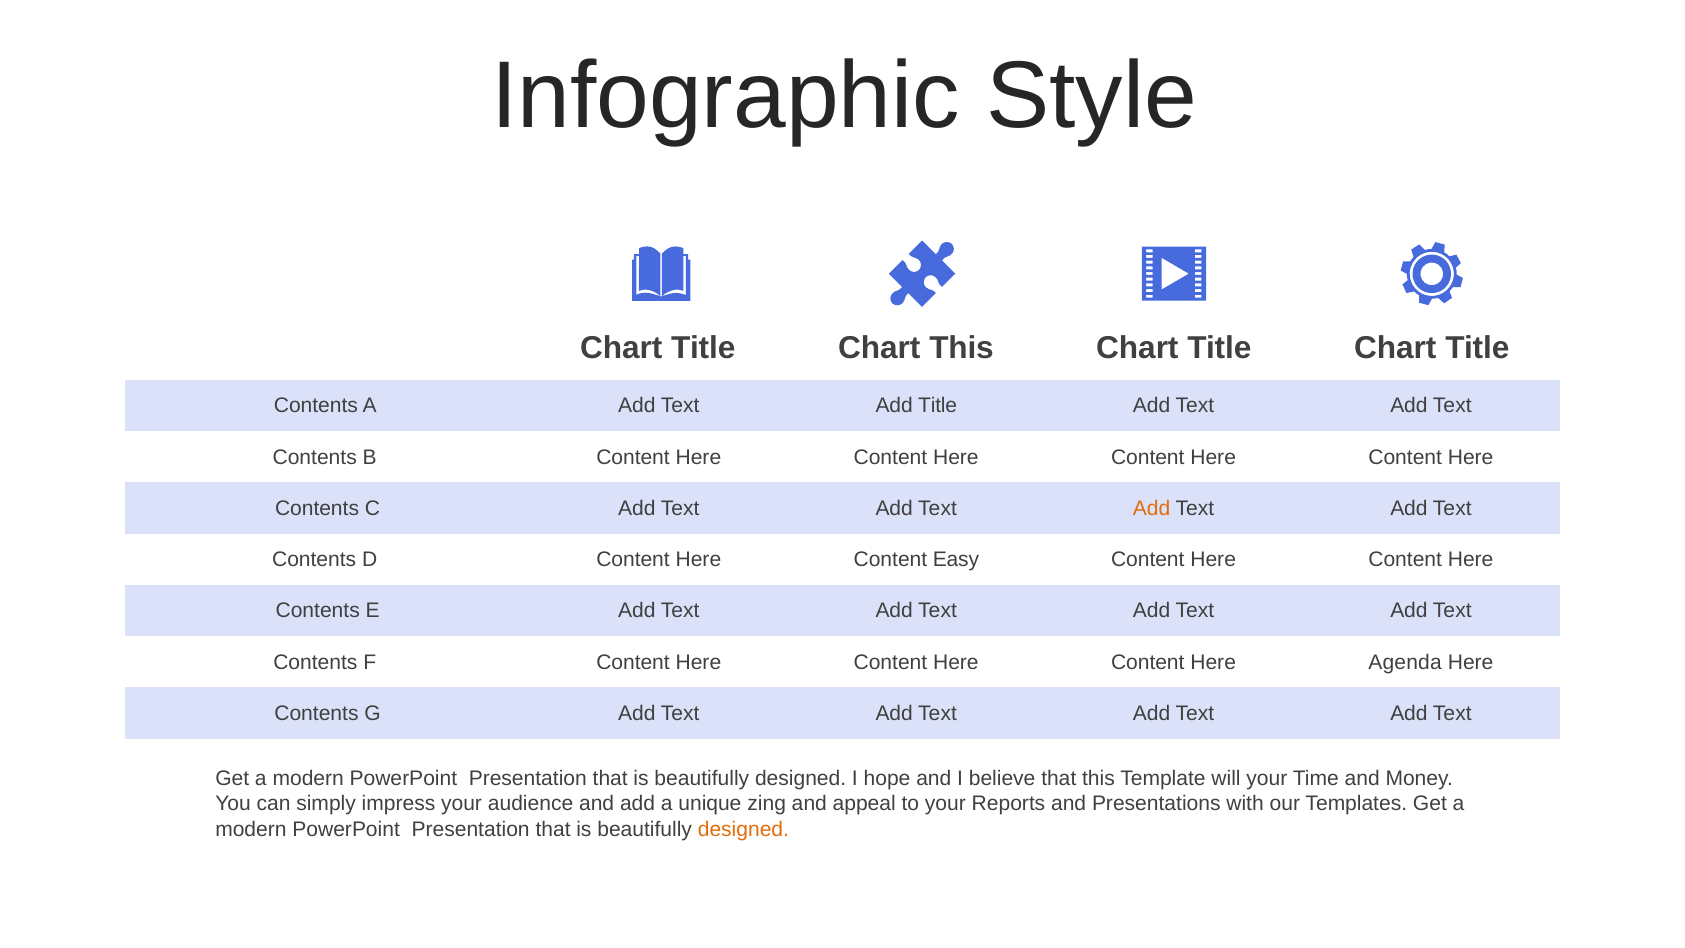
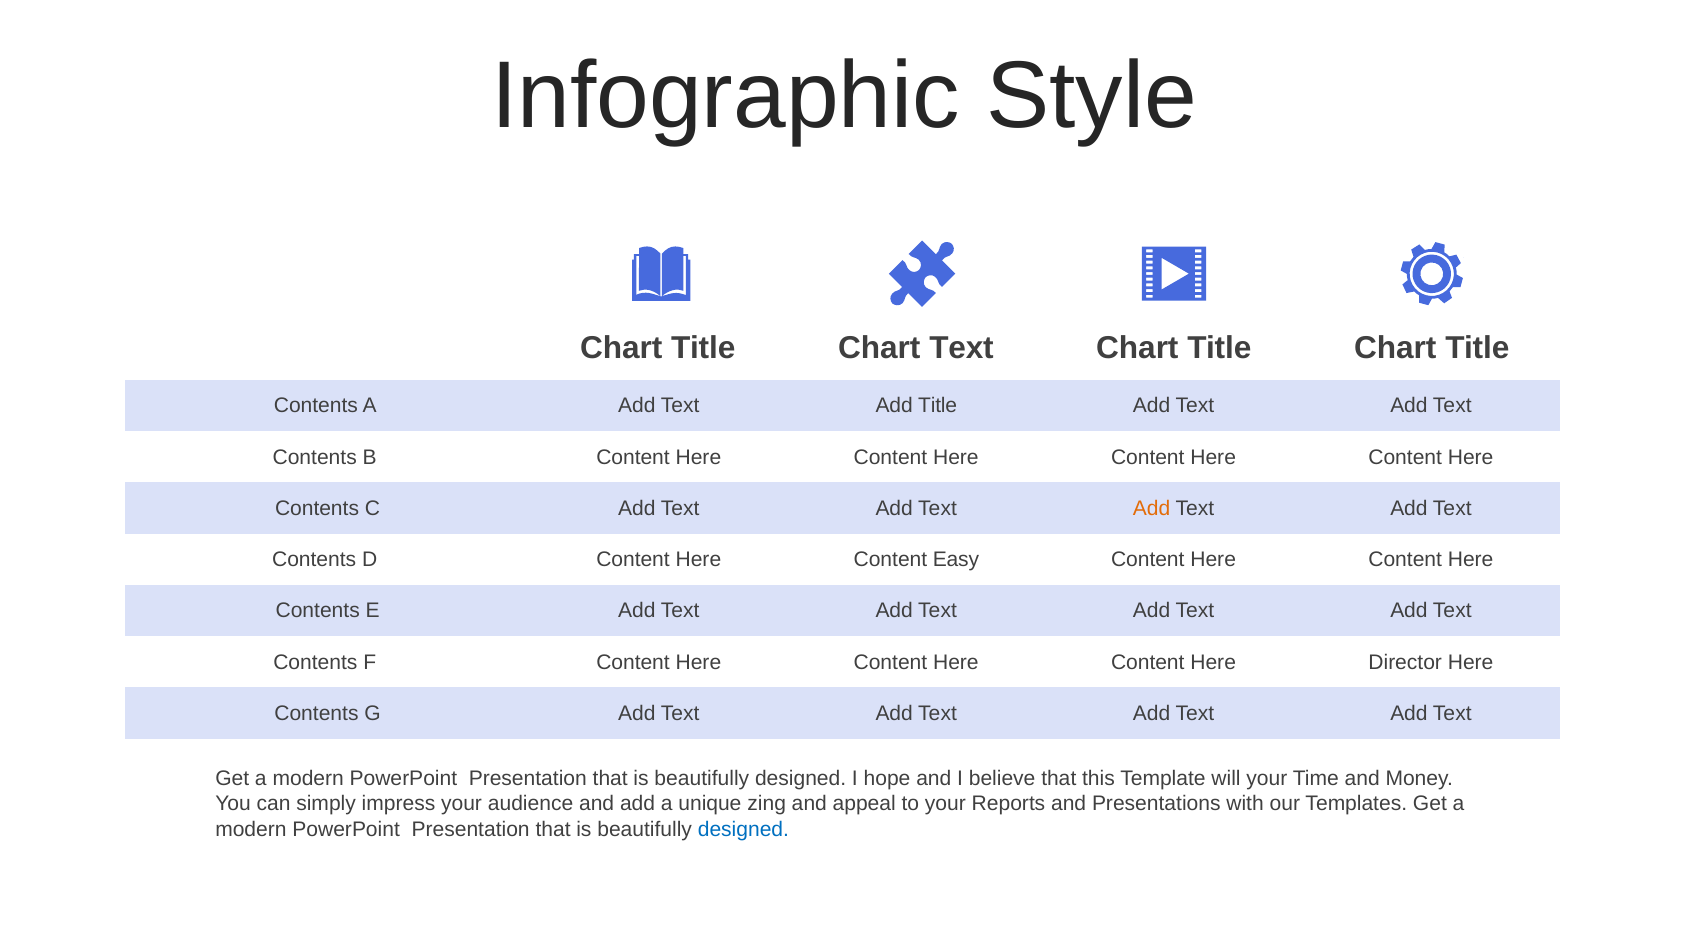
Chart This: This -> Text
Agenda: Agenda -> Director
designed at (743, 829) colour: orange -> blue
